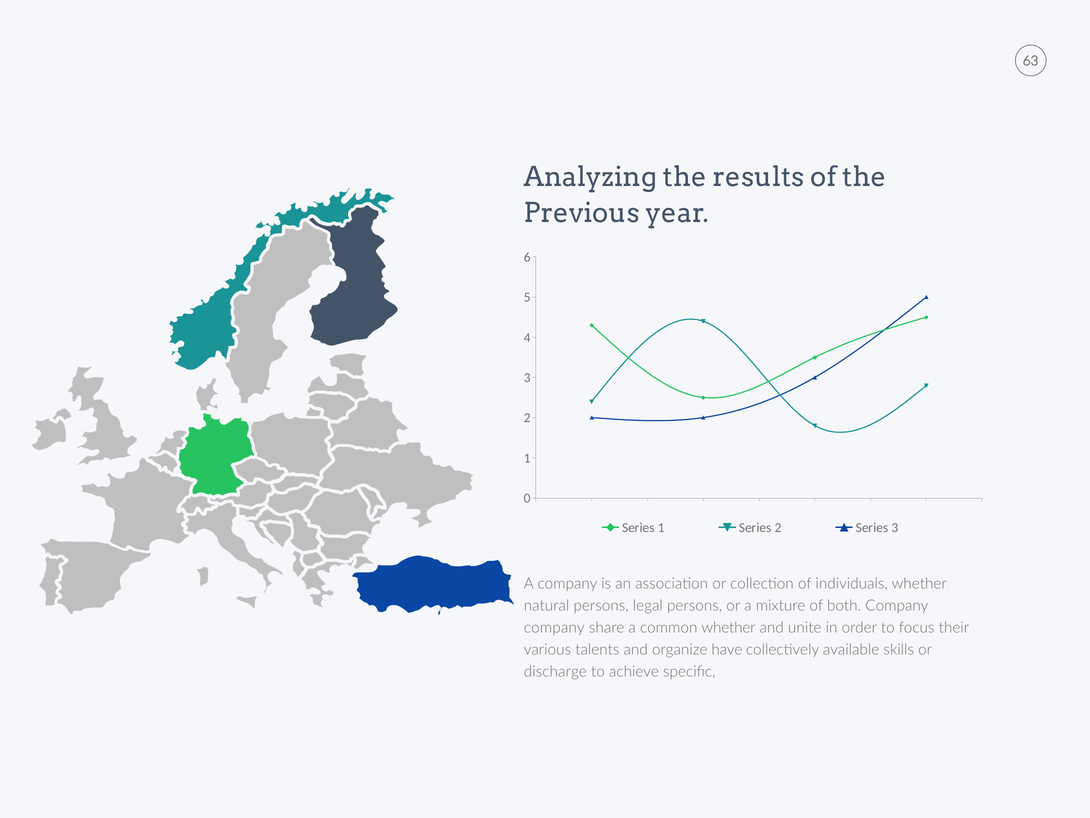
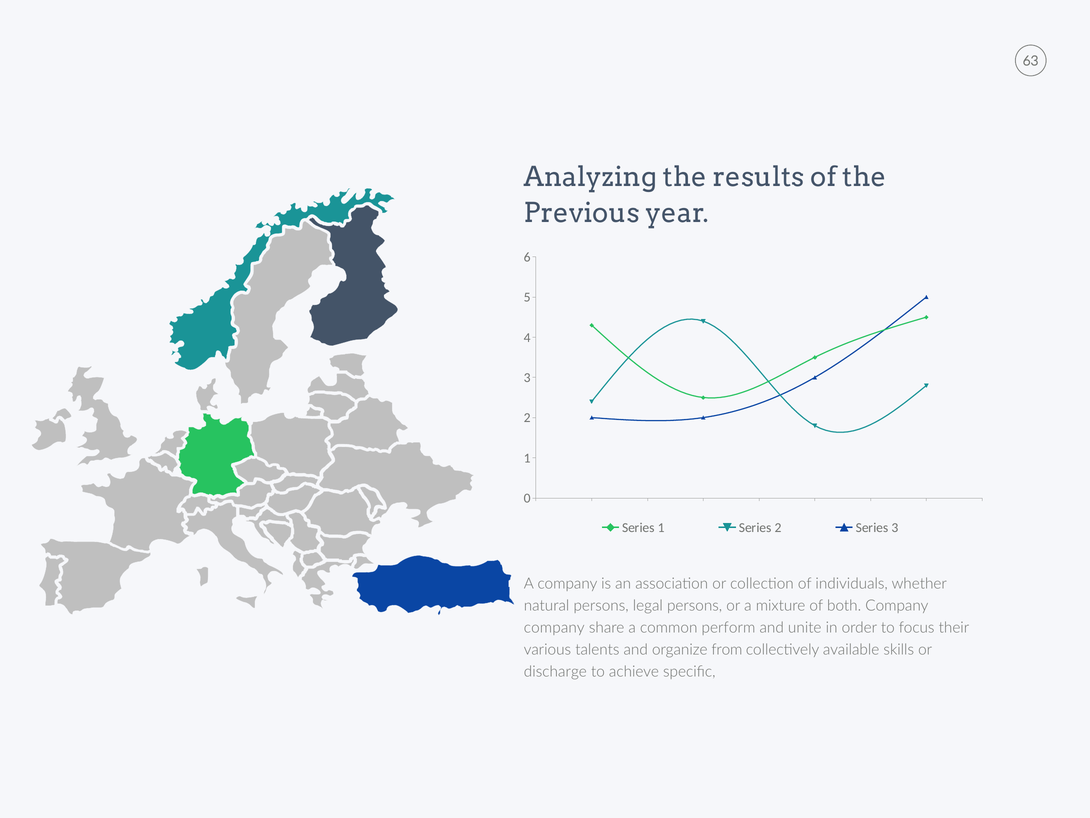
common whether: whether -> perform
have: have -> from
